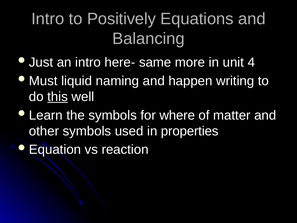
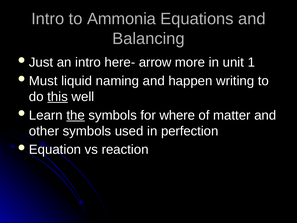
Positively: Positively -> Ammonia
same: same -> arrow
4: 4 -> 1
the underline: none -> present
properties: properties -> perfection
